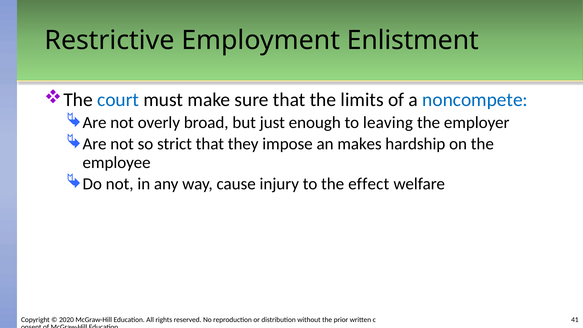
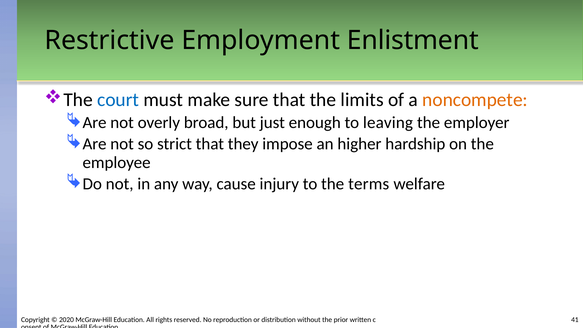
noncompete colour: blue -> orange
makes: makes -> higher
effect: effect -> terms
